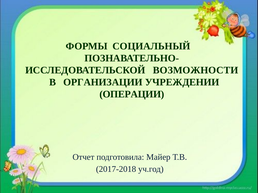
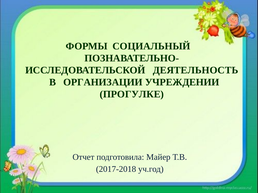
ВОЗМОЖНОСТИ: ВОЗМОЖНОСТИ -> ДЕЯТЕЛЬНОСТЬ
ОПЕРАЦИИ: ОПЕРАЦИИ -> ПРОГУЛКЕ
